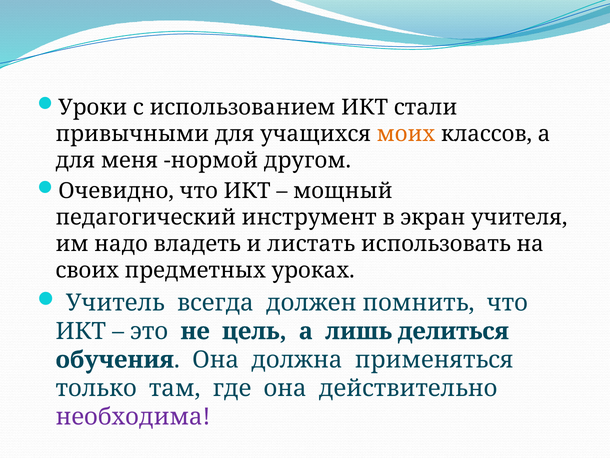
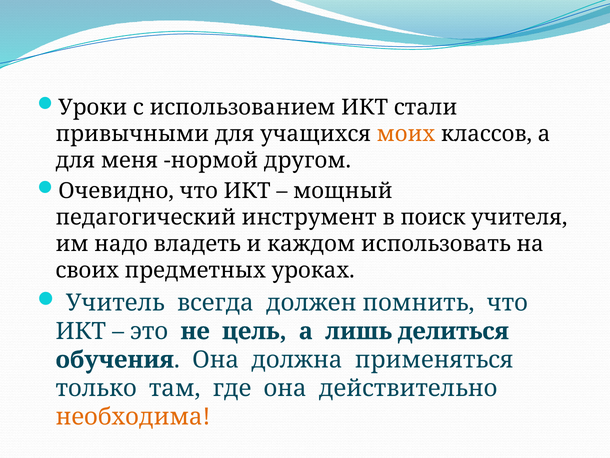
экран: экран -> поиск
листать: листать -> каждом
необходима colour: purple -> orange
